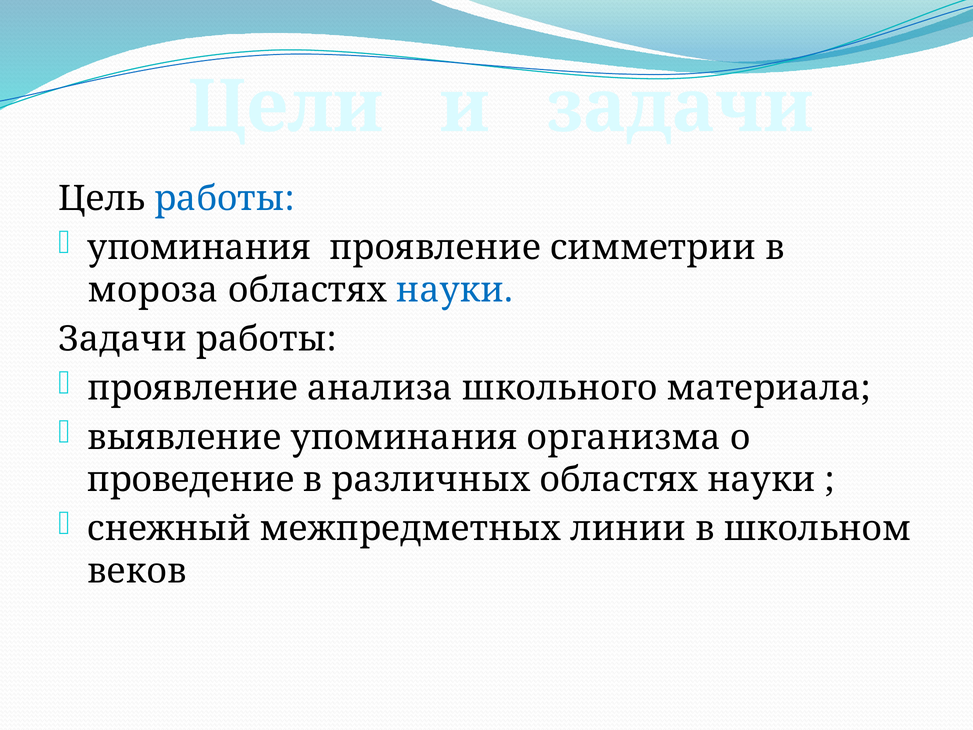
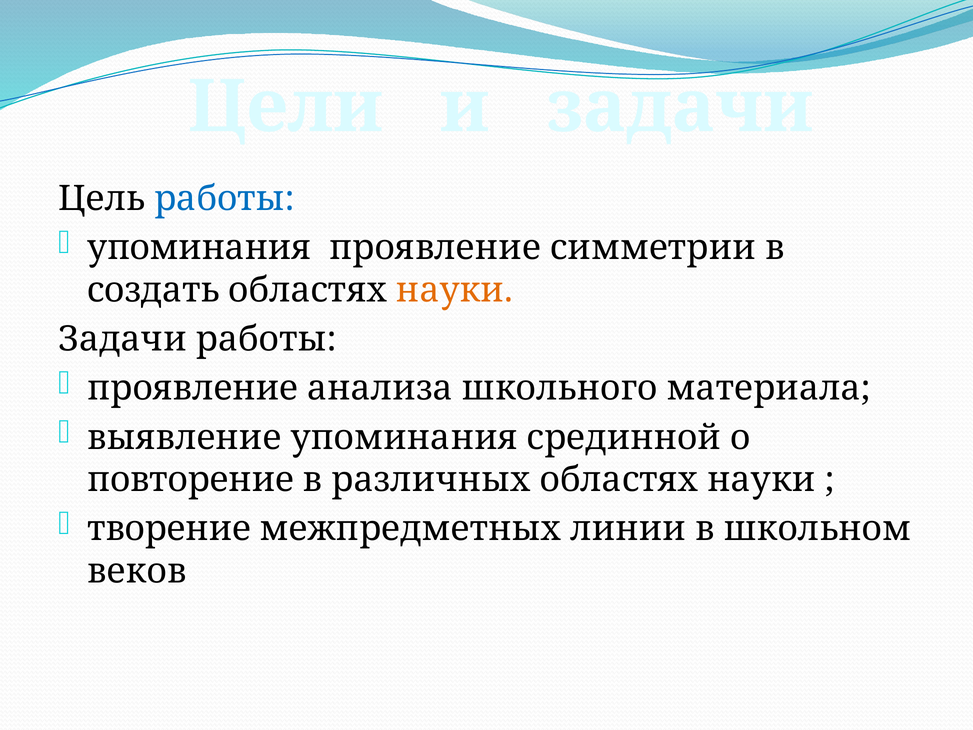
мороза: мороза -> создать
науки at (454, 290) colour: blue -> orange
организма: организма -> срединной
проведение: проведение -> повторение
снежный: снежный -> творение
